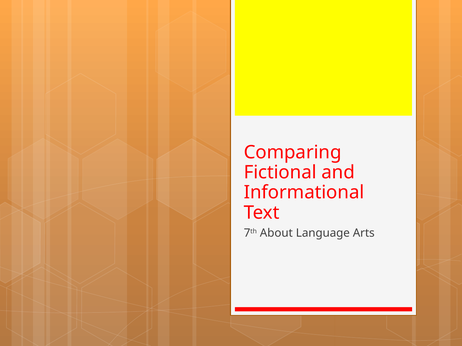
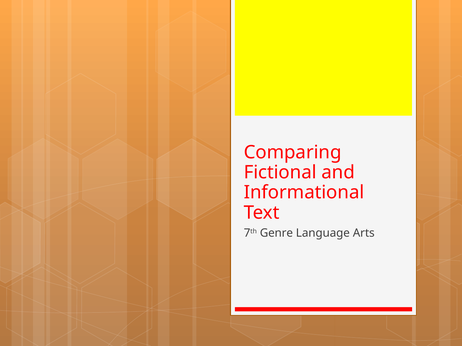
About: About -> Genre
